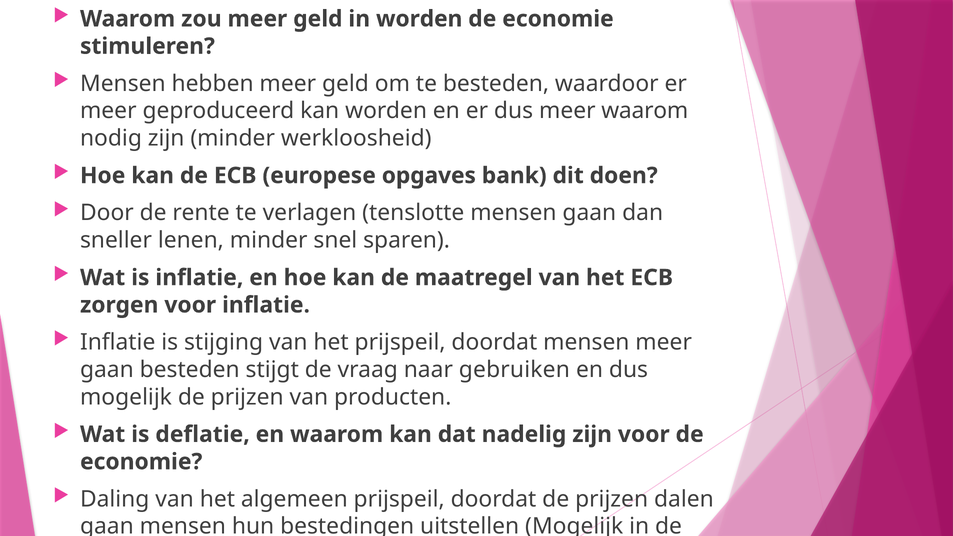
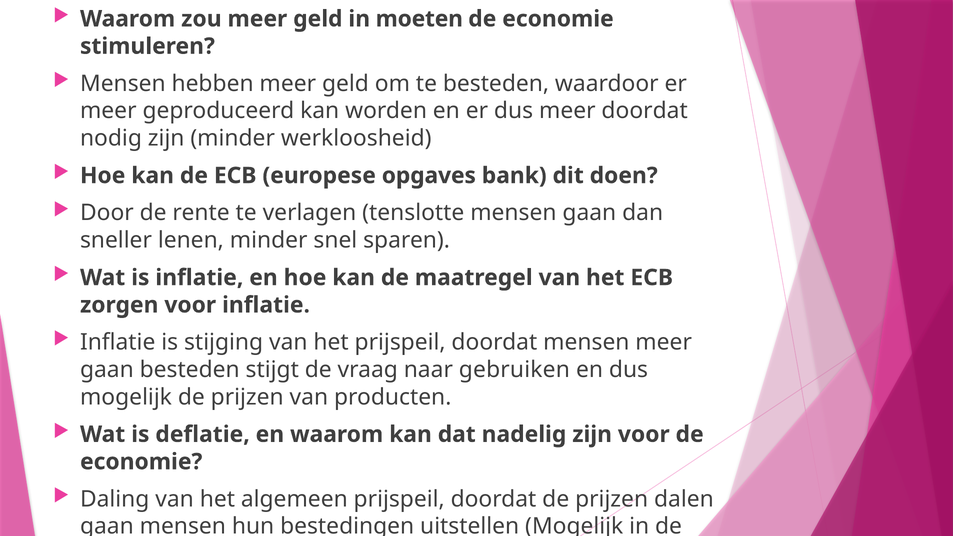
in worden: worden -> moeten
meer waarom: waarom -> doordat
